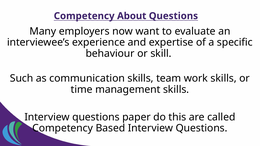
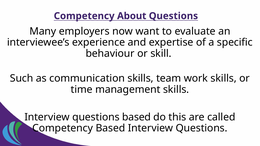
questions paper: paper -> based
